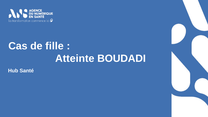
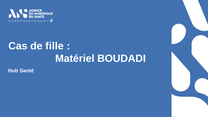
Atteinte: Atteinte -> Matériel
